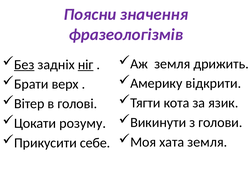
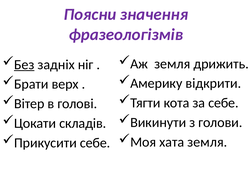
ніг underline: present -> none
за язик: язик -> себе
розуму: розуму -> складів
